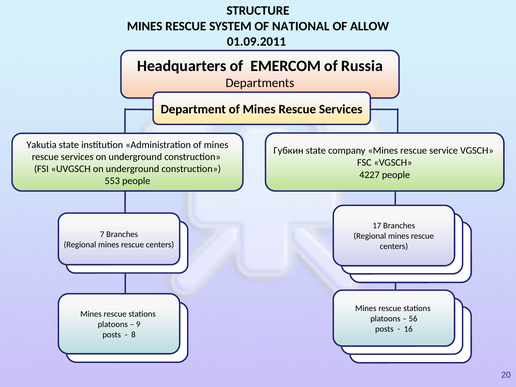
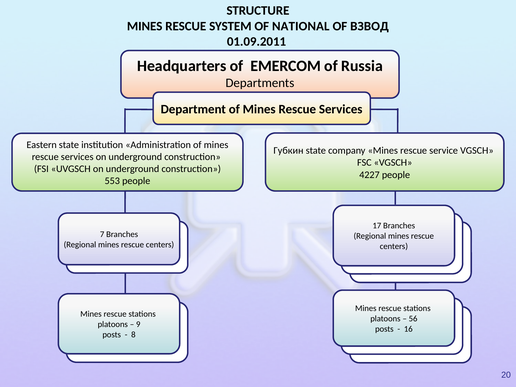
ALLOW: ALLOW -> ВЗВОД
Yakutia: Yakutia -> Eastern
